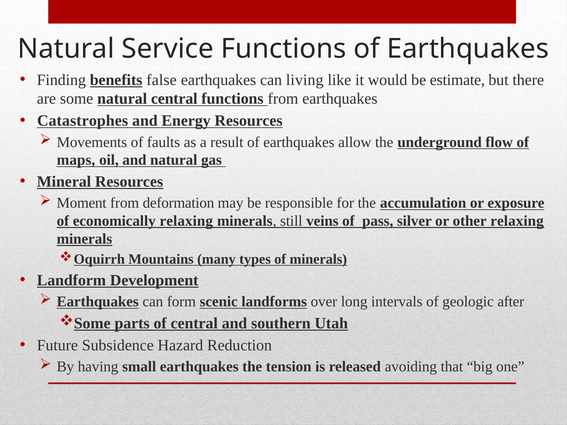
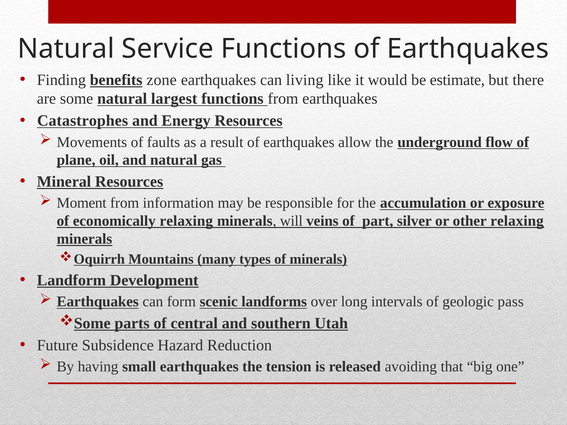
false: false -> zone
natural central: central -> largest
maps: maps -> plane
deformation: deformation -> information
still: still -> will
pass: pass -> part
after: after -> pass
